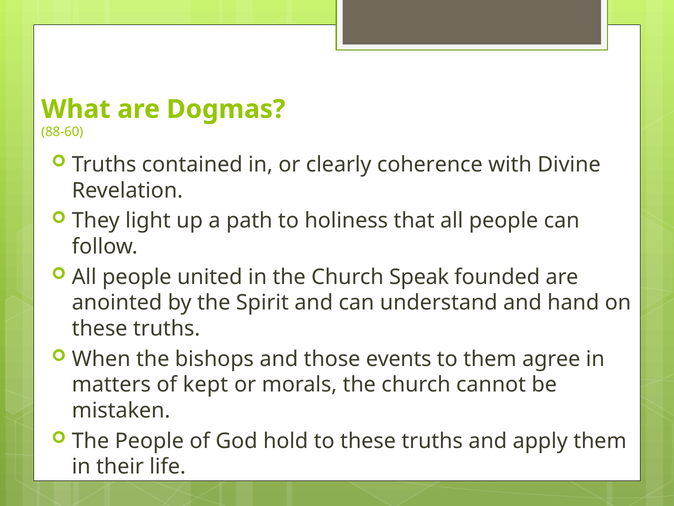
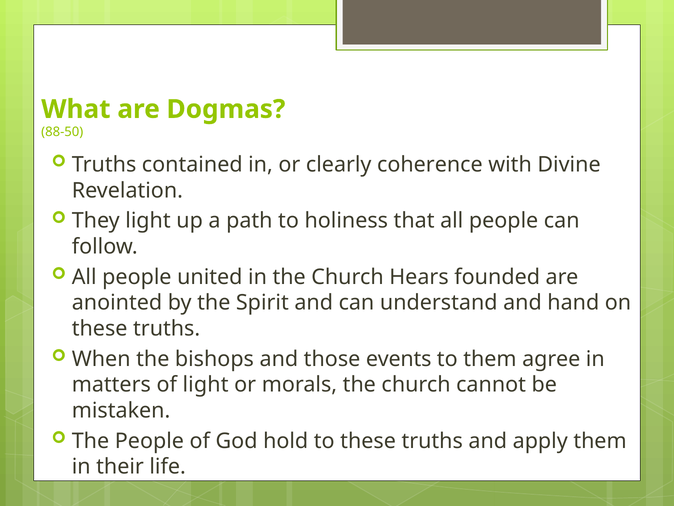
88-60: 88-60 -> 88-50
Speak: Speak -> Hears
of kept: kept -> light
